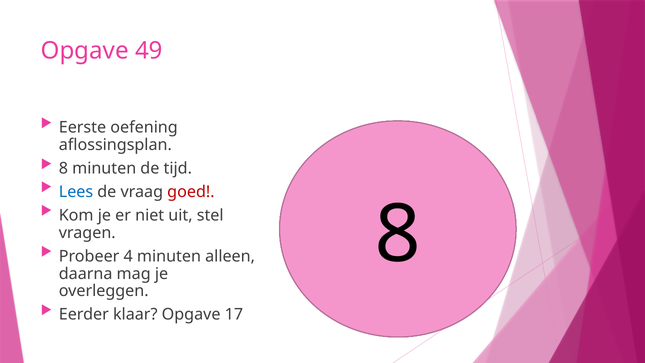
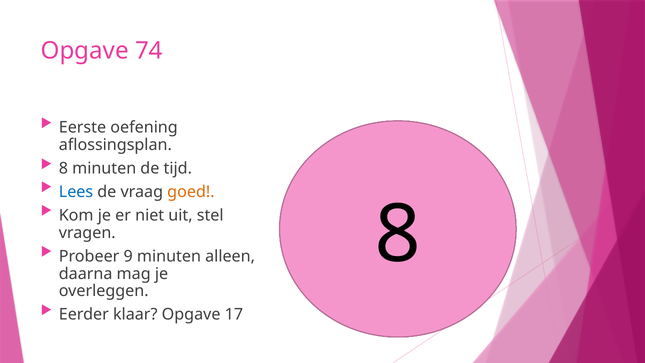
49: 49 -> 74
goed colour: red -> orange
4: 4 -> 9
